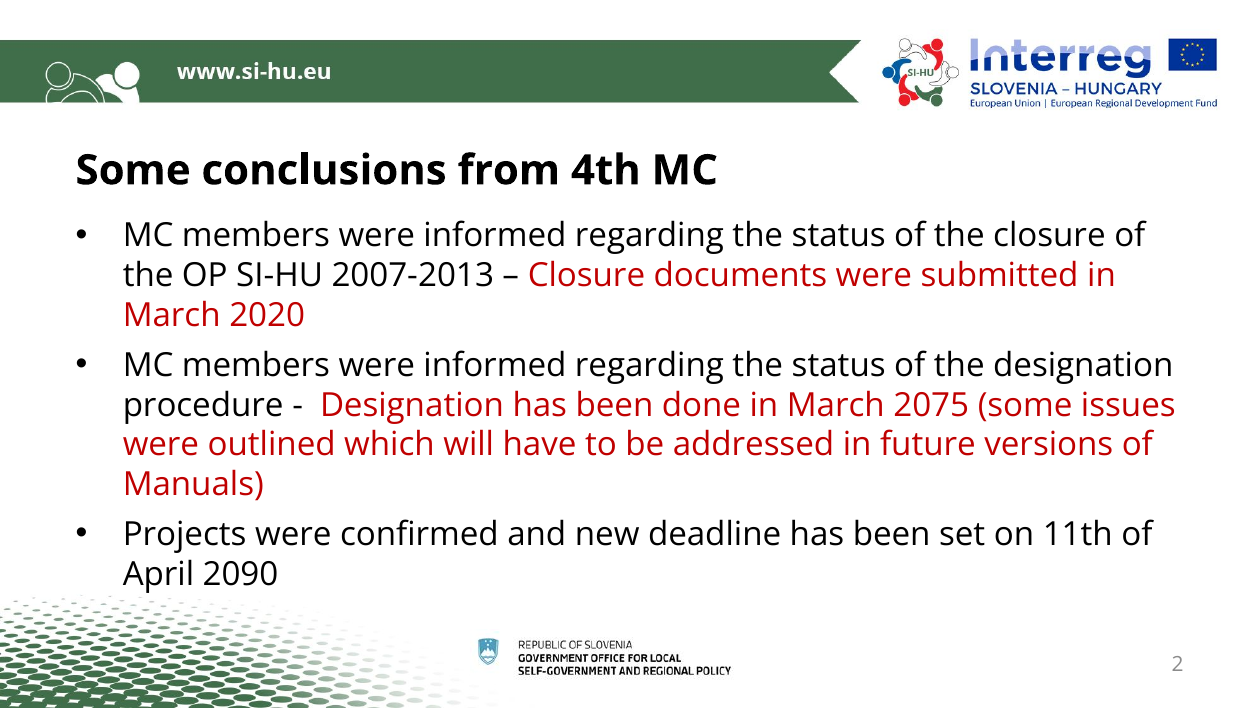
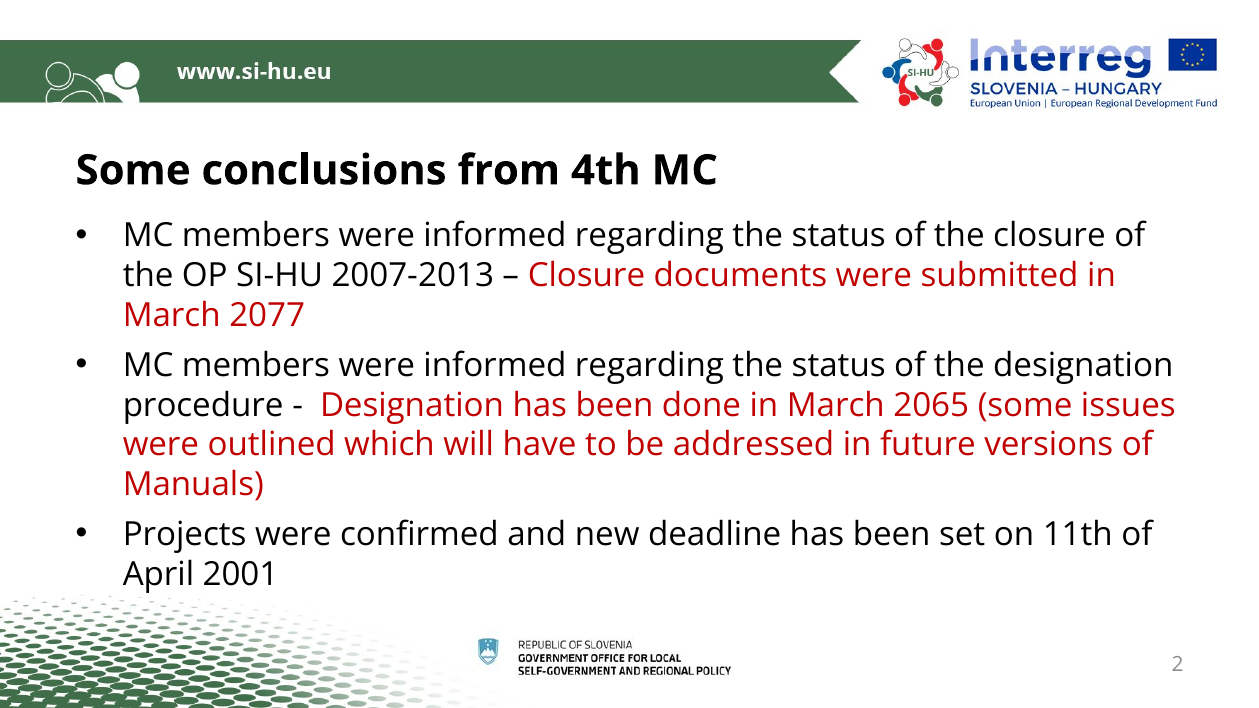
2020: 2020 -> 2077
2075: 2075 -> 2065
2090: 2090 -> 2001
